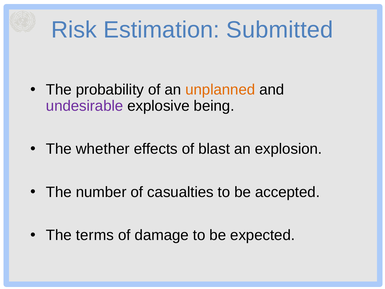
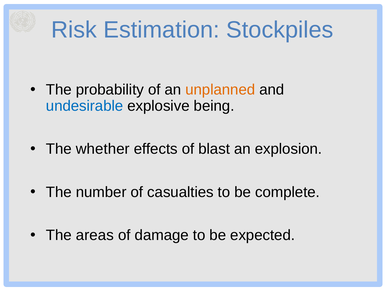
Submitted: Submitted -> Stockpiles
undesirable colour: purple -> blue
accepted: accepted -> complete
terms: terms -> areas
